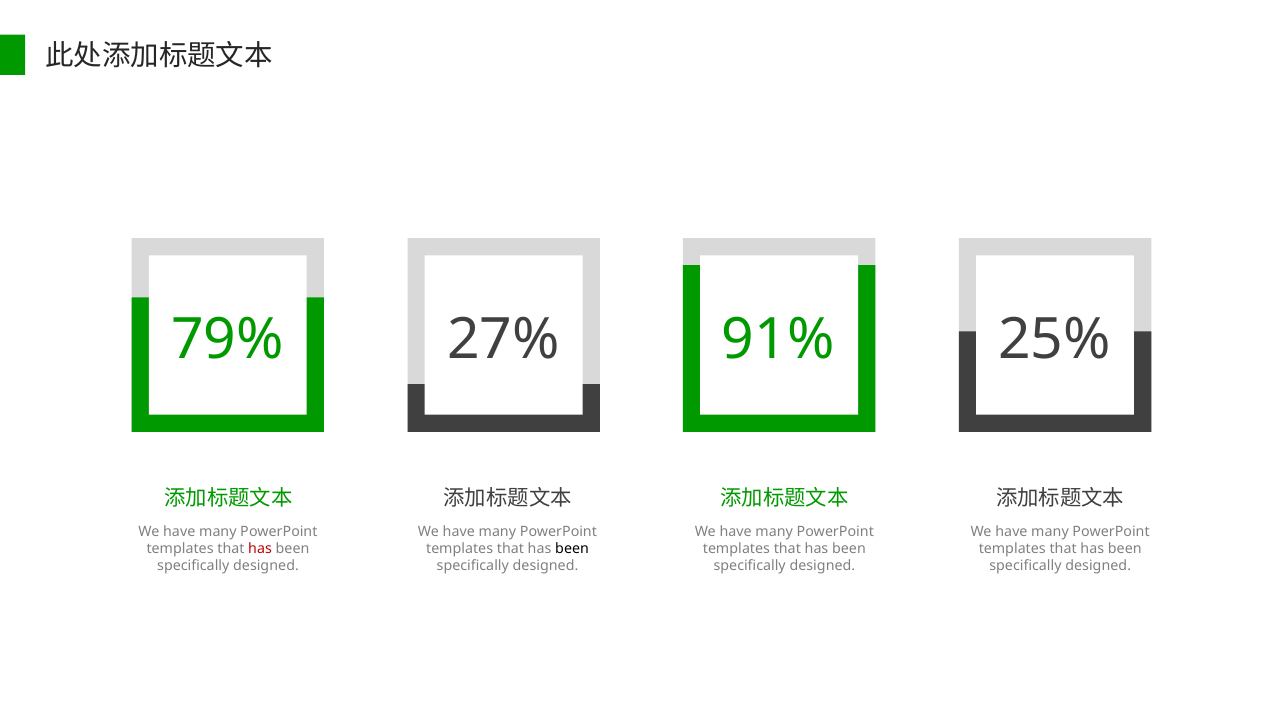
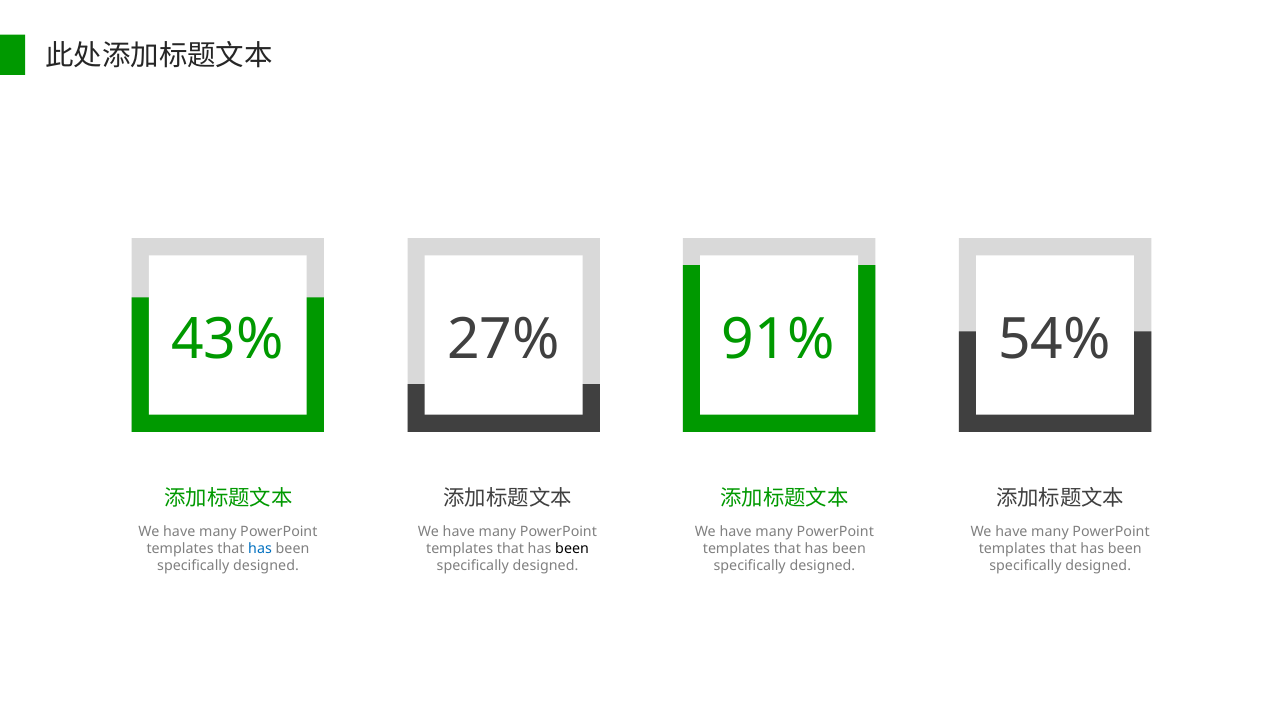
79%: 79% -> 43%
25%: 25% -> 54%
has at (260, 548) colour: red -> blue
